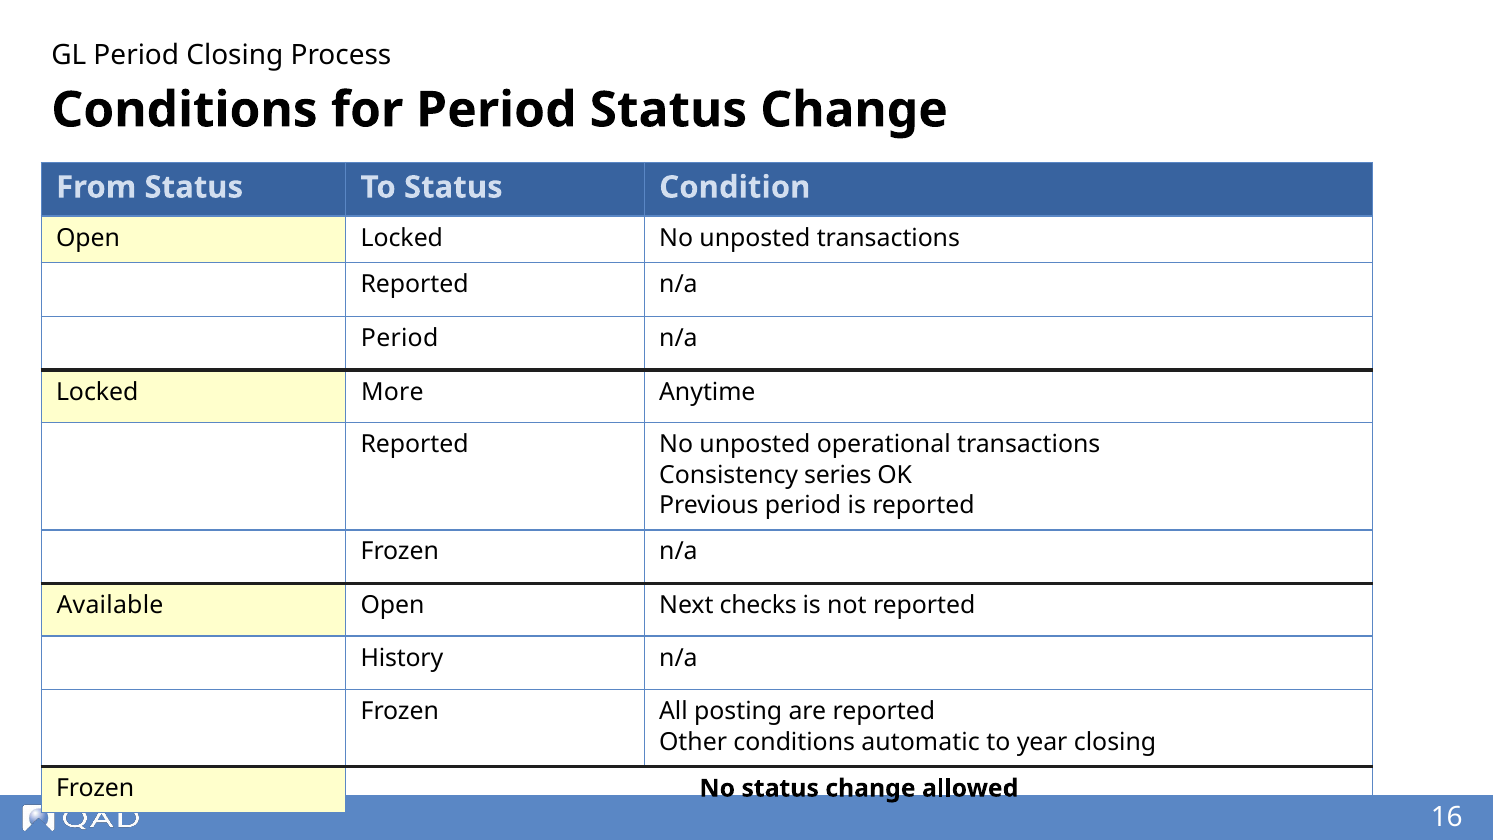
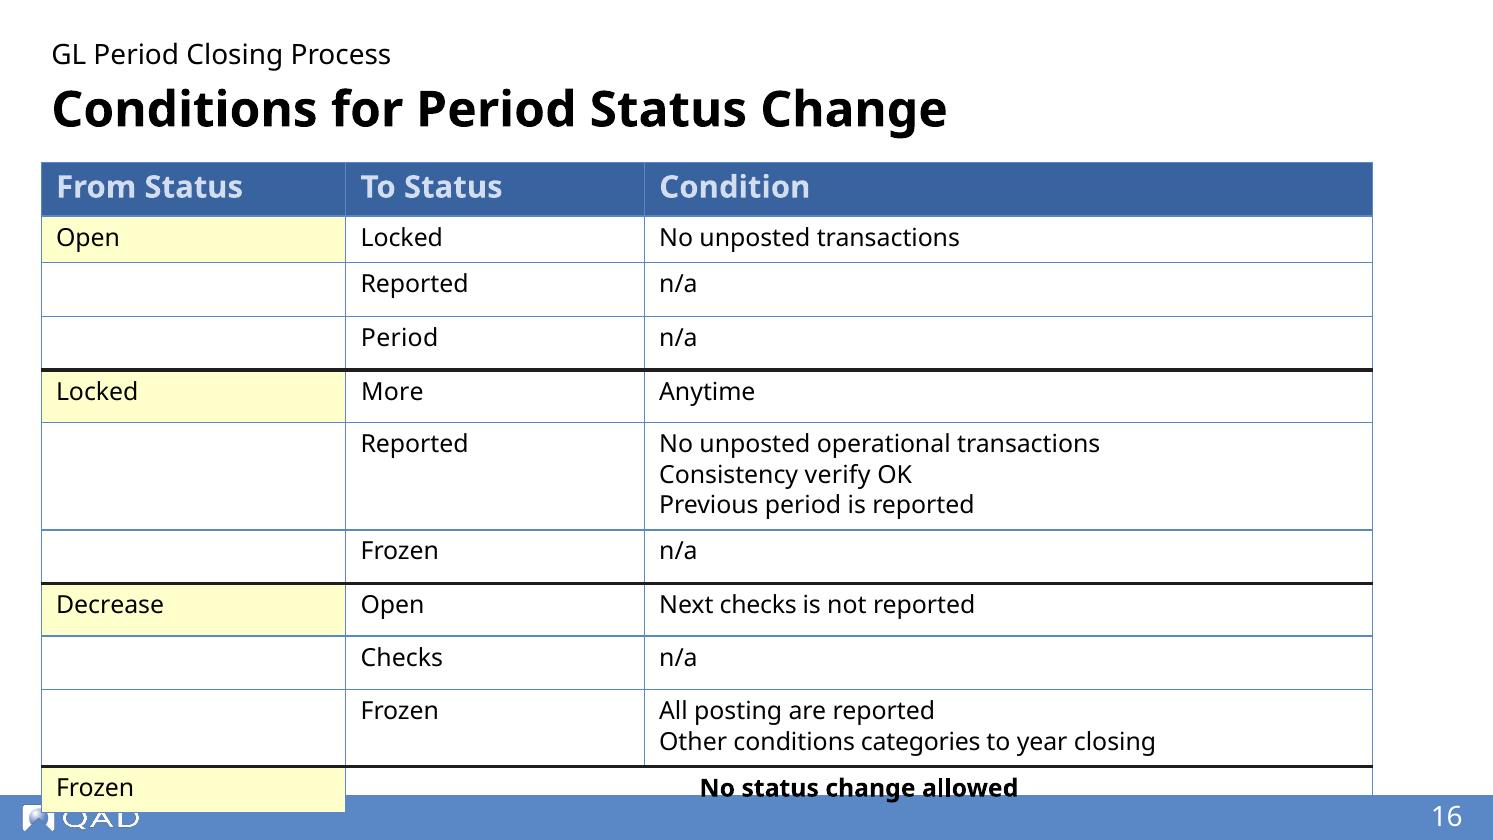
series: series -> verify
Available: Available -> Decrease
History at (402, 658): History -> Checks
automatic: automatic -> categories
